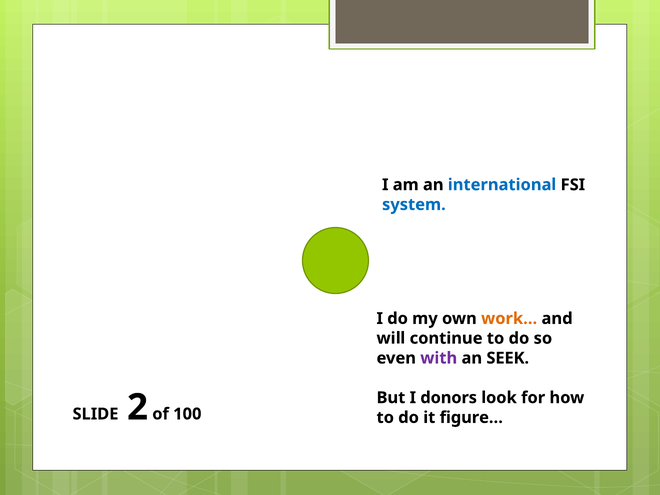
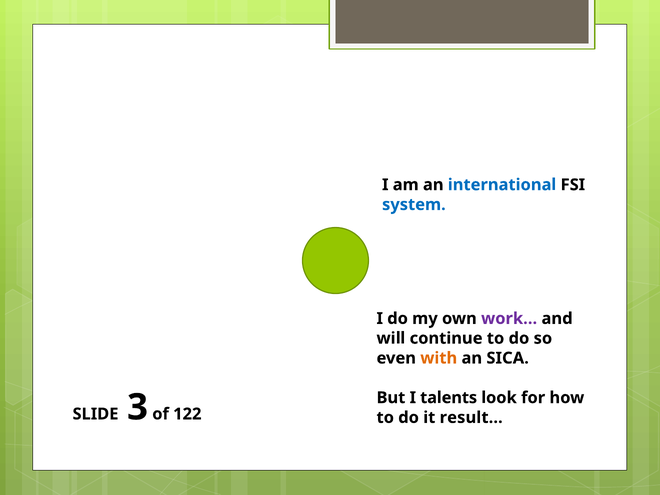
work… colour: orange -> purple
with colour: purple -> orange
SEEK: SEEK -> SICA
donors: donors -> talents
2: 2 -> 3
100: 100 -> 122
figure…: figure… -> result…
